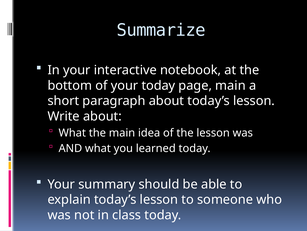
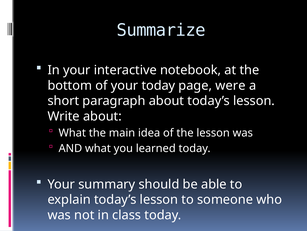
page main: main -> were
